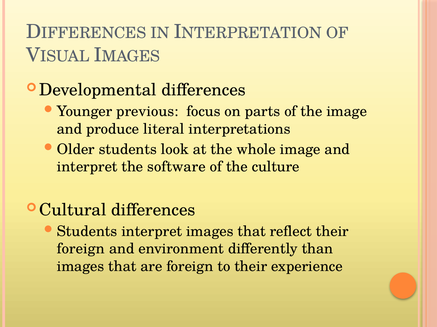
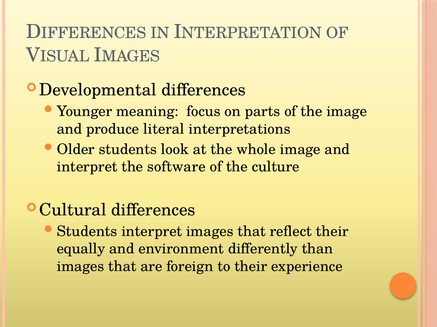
previous: previous -> meaning
foreign at (81, 249): foreign -> equally
